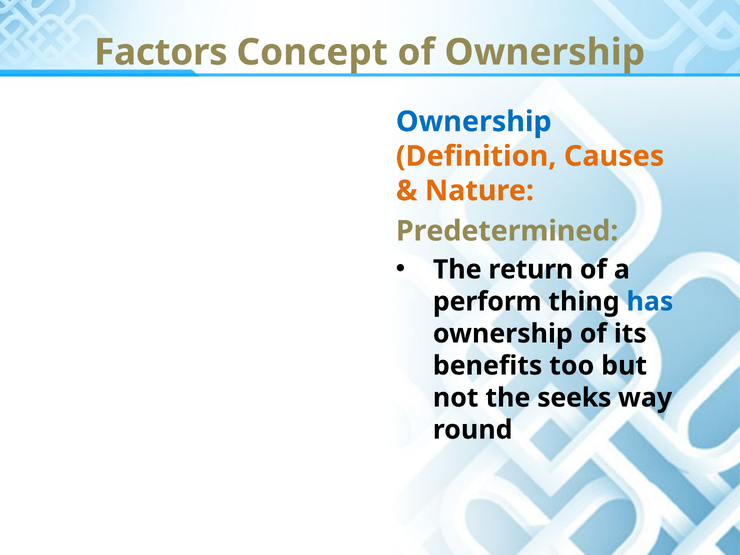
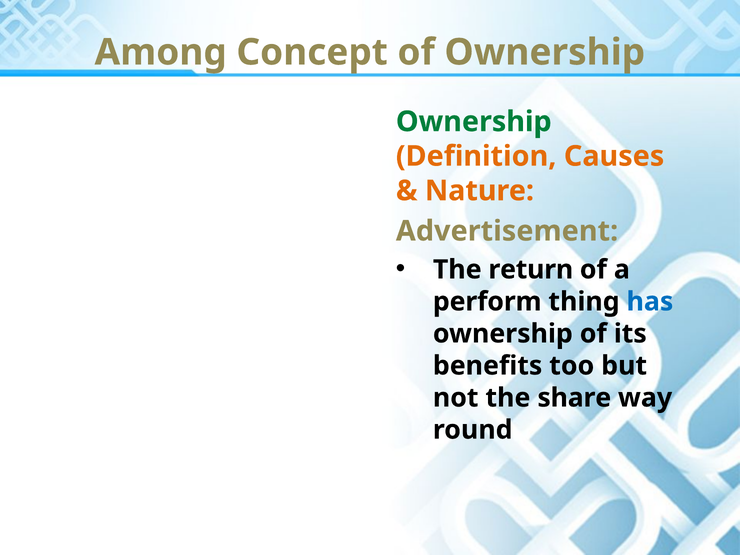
Factors: Factors -> Among
Ownership at (474, 122) colour: blue -> green
Predetermined: Predetermined -> Advertisement
seeks: seeks -> share
